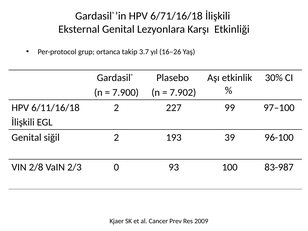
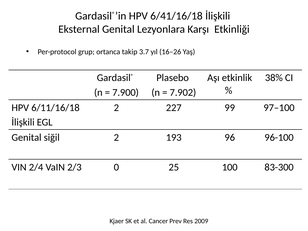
6/71/16/18: 6/71/16/18 -> 6/41/16/18
30%: 30% -> 38%
39: 39 -> 96
2/8: 2/8 -> 2/4
93: 93 -> 25
83-987: 83-987 -> 83-300
